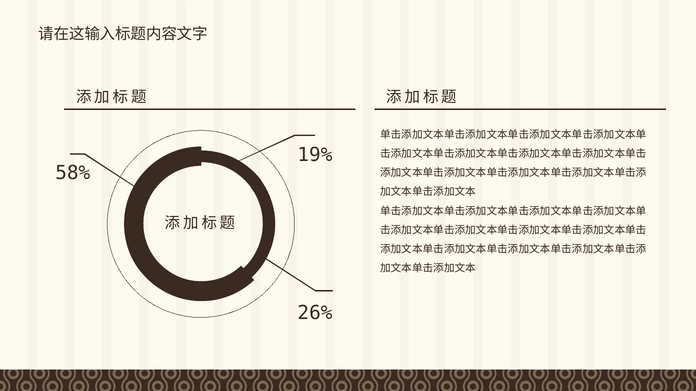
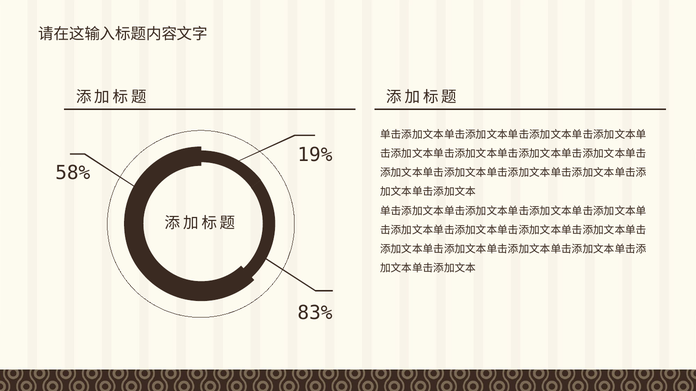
26%: 26% -> 83%
